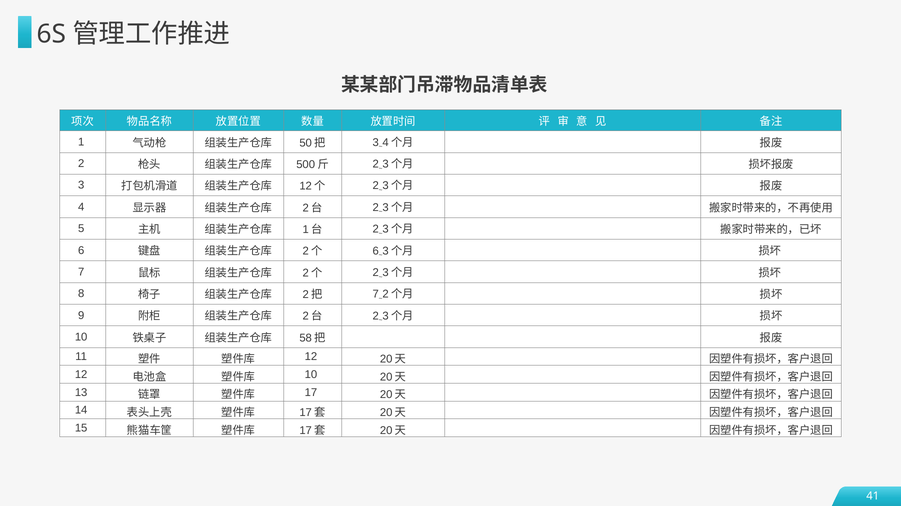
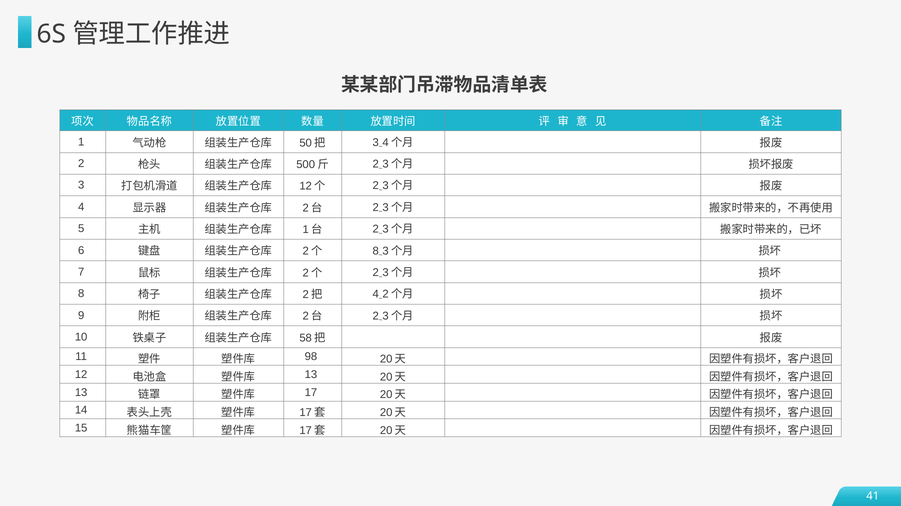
6 at (376, 251): 6 -> 8
7 at (376, 295): 7 -> 4
12 at (311, 357): 12 -> 98
10 at (311, 375): 10 -> 13
